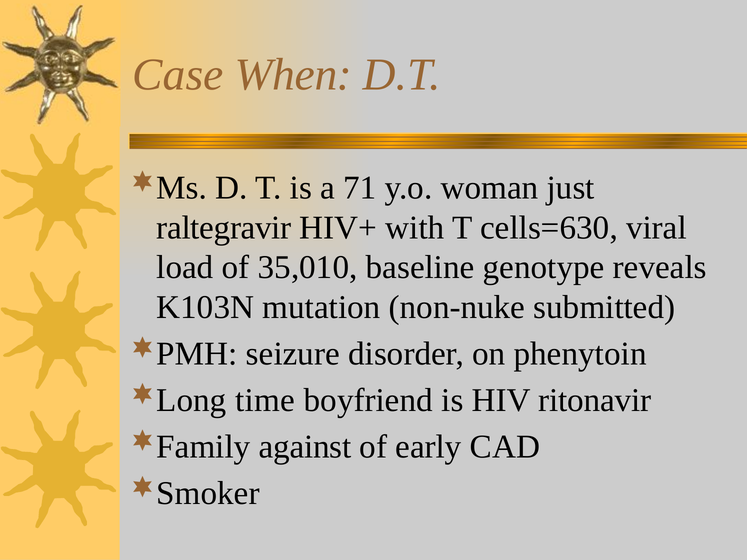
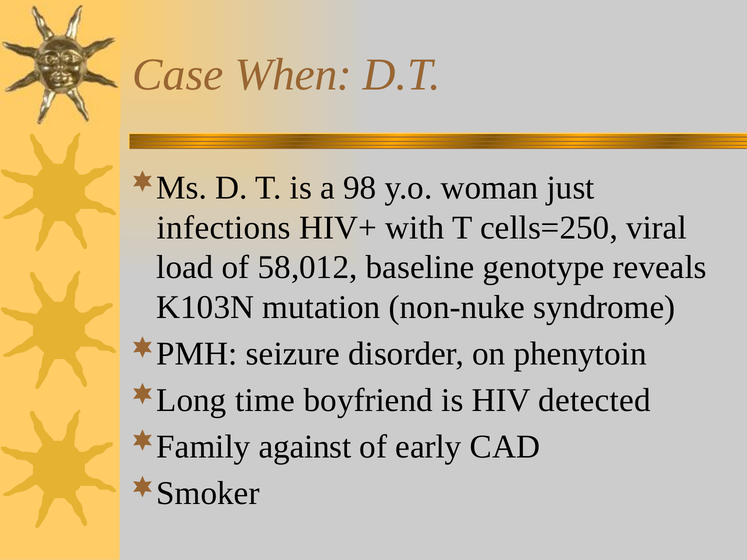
71: 71 -> 98
raltegravir: raltegravir -> infections
cells=630: cells=630 -> cells=250
35,010: 35,010 -> 58,012
submitted: submitted -> syndrome
ritonavir: ritonavir -> detected
